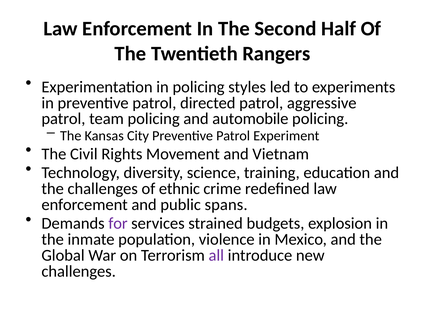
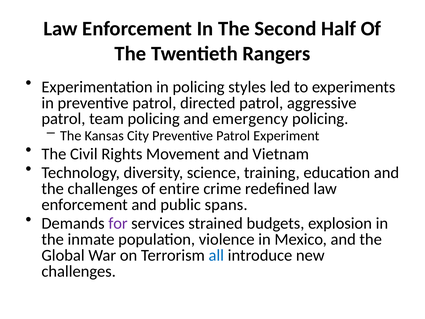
automobile: automobile -> emergency
ethnic: ethnic -> entire
all colour: purple -> blue
